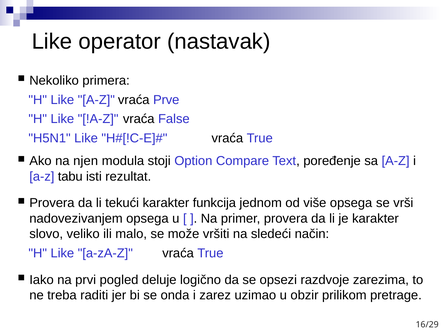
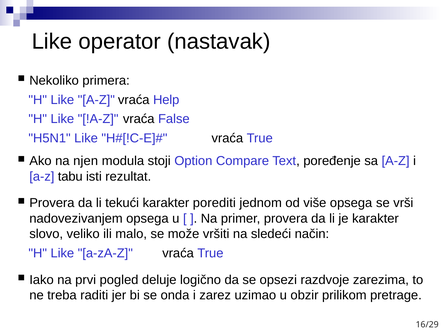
Prve: Prve -> Help
funkcija: funkcija -> porediti
